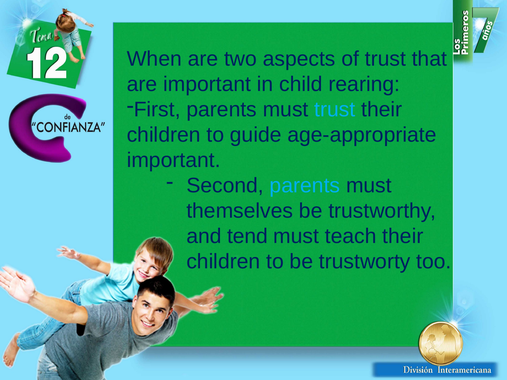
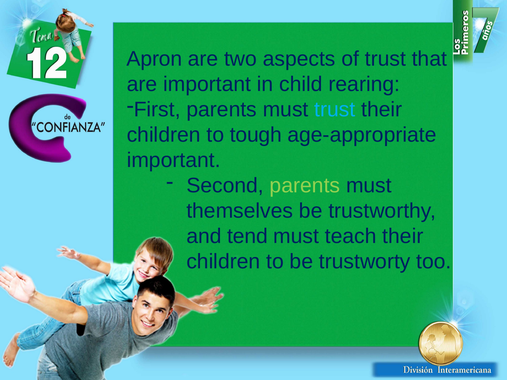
When: When -> Apron
guide: guide -> tough
parents at (305, 186) colour: light blue -> light green
